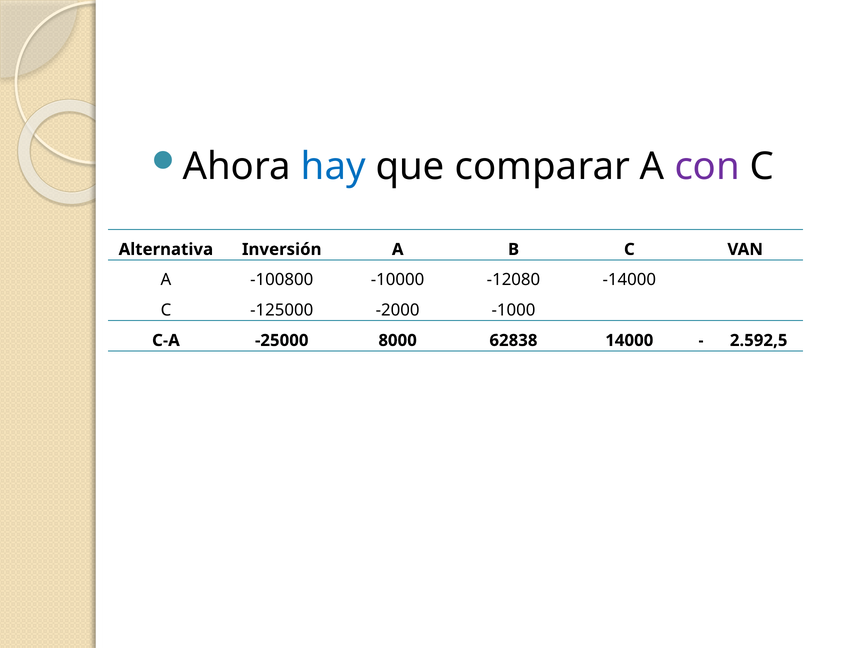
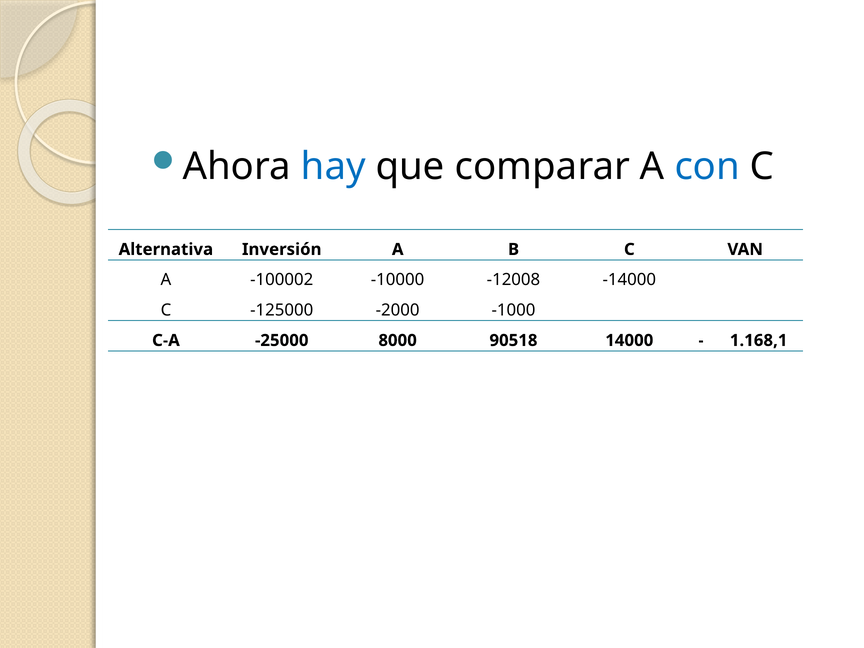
con colour: purple -> blue
-100800: -100800 -> -100002
-12080: -12080 -> -12008
62838: 62838 -> 90518
2.592,5: 2.592,5 -> 1.168,1
